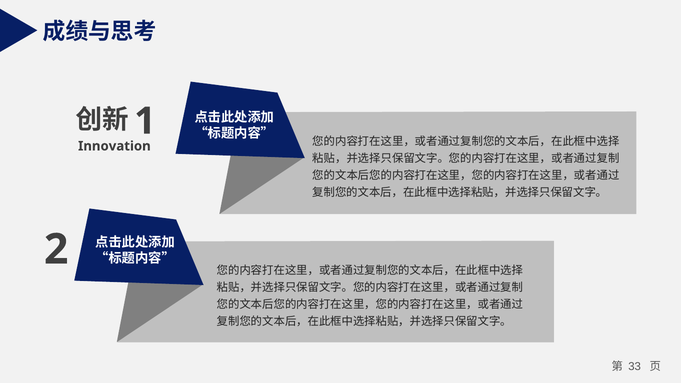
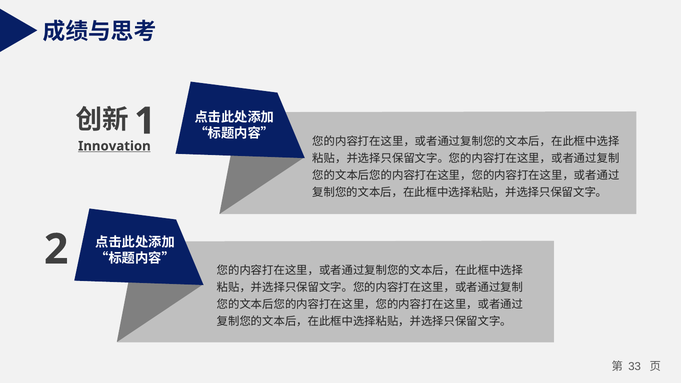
Innovation underline: none -> present
